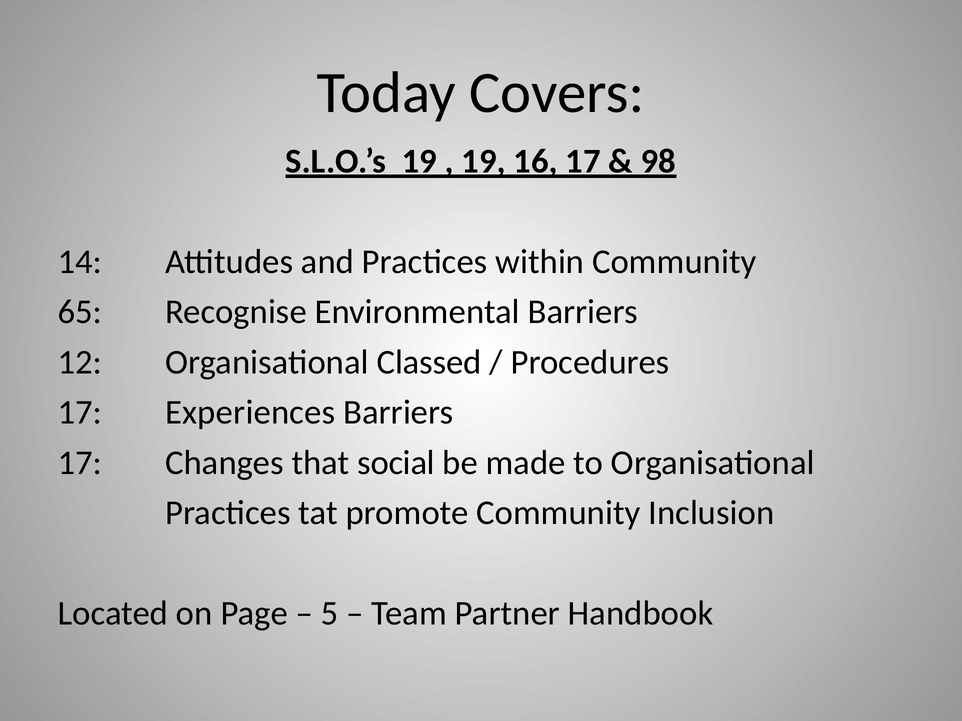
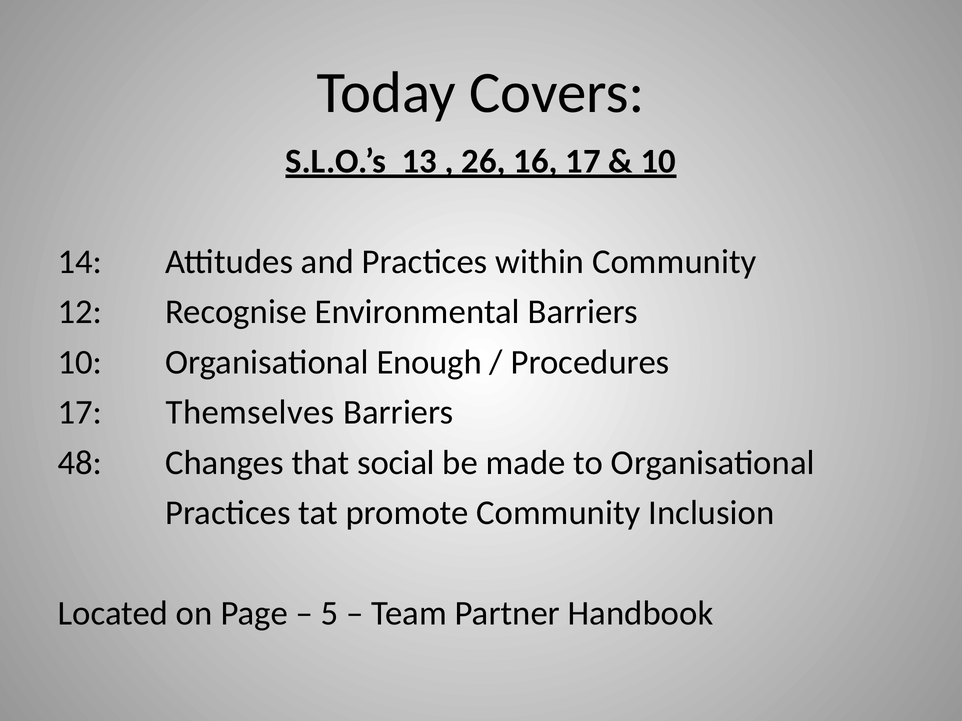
S.L.O.’s 19: 19 -> 13
19 at (484, 162): 19 -> 26
98 at (658, 162): 98 -> 10
65: 65 -> 12
12 at (80, 362): 12 -> 10
Classed: Classed -> Enough
Experiences: Experiences -> Themselves
17 at (80, 463): 17 -> 48
